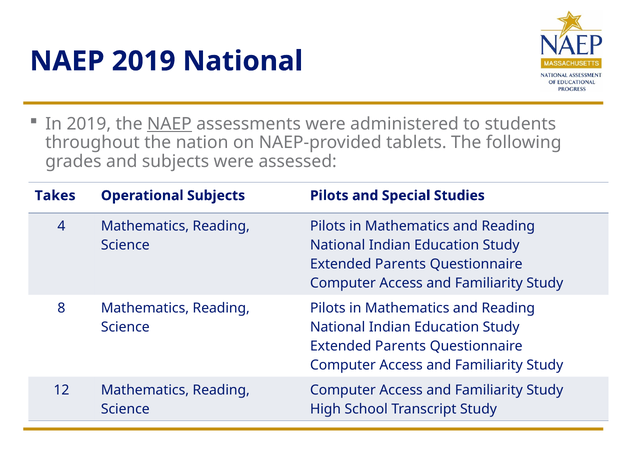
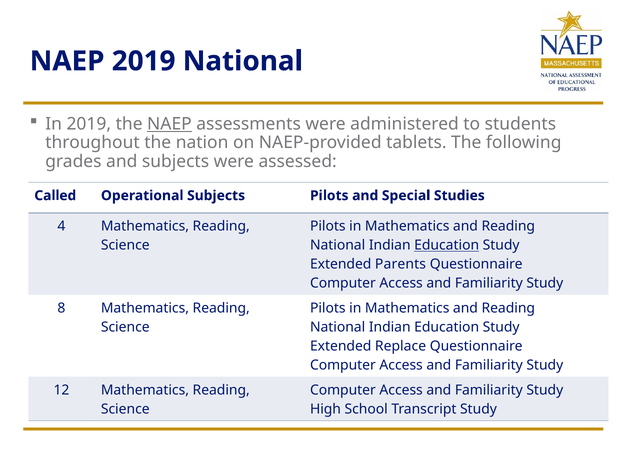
Takes: Takes -> Called
Education at (447, 245) underline: none -> present
Parents at (400, 346): Parents -> Replace
